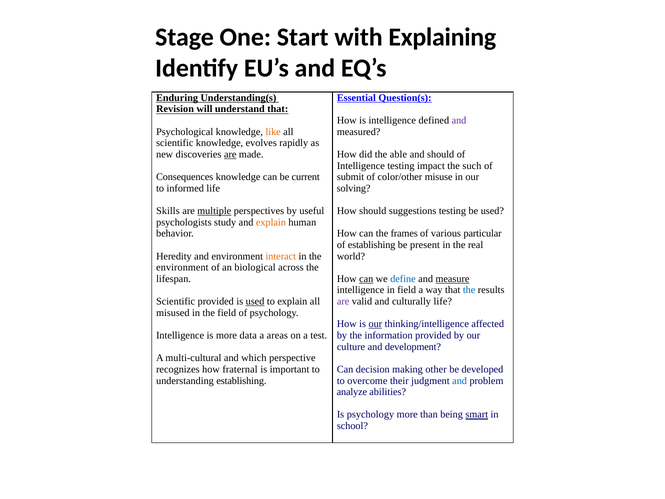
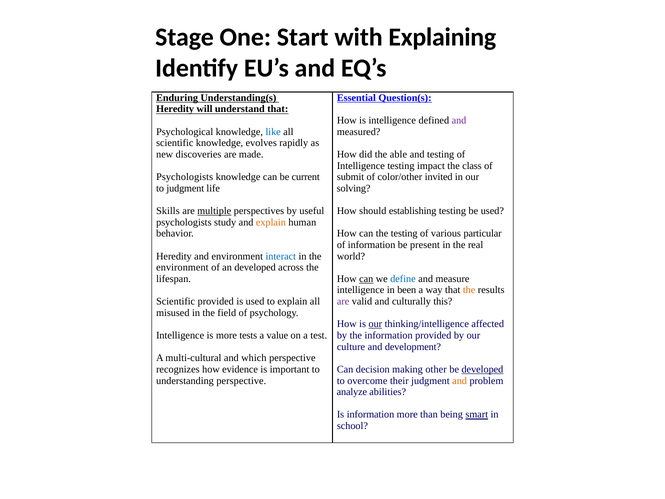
Revision at (175, 109): Revision -> Heredity
like colour: orange -> blue
are at (230, 154) underline: present -> none
and should: should -> testing
such: such -> class
Consequences at (185, 177): Consequences -> Psychologists
misuse: misuse -> invited
to informed: informed -> judgment
suggestions: suggestions -> establishing
the frames: frames -> testing
of establishing: establishing -> information
interact colour: orange -> blue
an biological: biological -> developed
measure underline: present -> none
in field: field -> been
the at (469, 290) colour: blue -> orange
used at (255, 301) underline: present -> none
culturally life: life -> this
data: data -> tests
areas: areas -> value
fraternal: fraternal -> evidence
developed at (482, 369) underline: none -> present
understanding establishing: establishing -> perspective
and at (460, 380) colour: blue -> orange
Is psychology: psychology -> information
